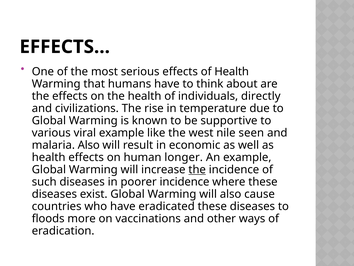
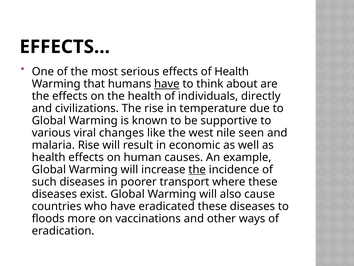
have at (167, 84) underline: none -> present
viral example: example -> changes
malaria Also: Also -> Rise
longer: longer -> causes
poorer incidence: incidence -> transport
